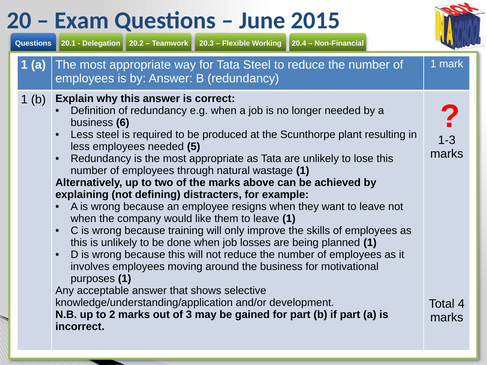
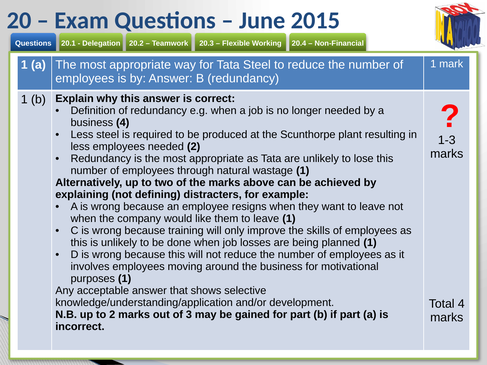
business 6: 6 -> 4
needed 5: 5 -> 2
